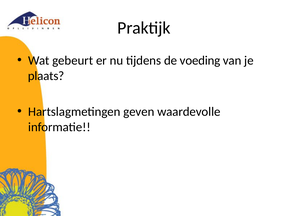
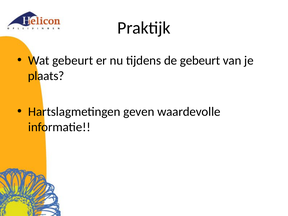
de voeding: voeding -> gebeurt
